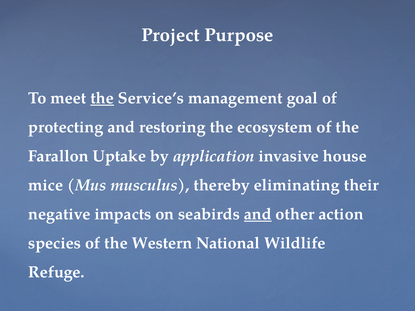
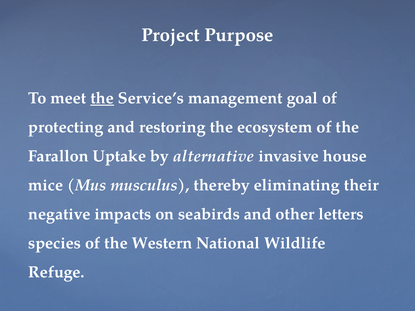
application: application -> alternative
and at (258, 214) underline: present -> none
action: action -> letters
